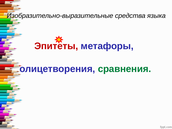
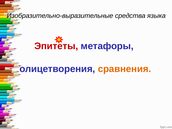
сравнения colour: green -> orange
